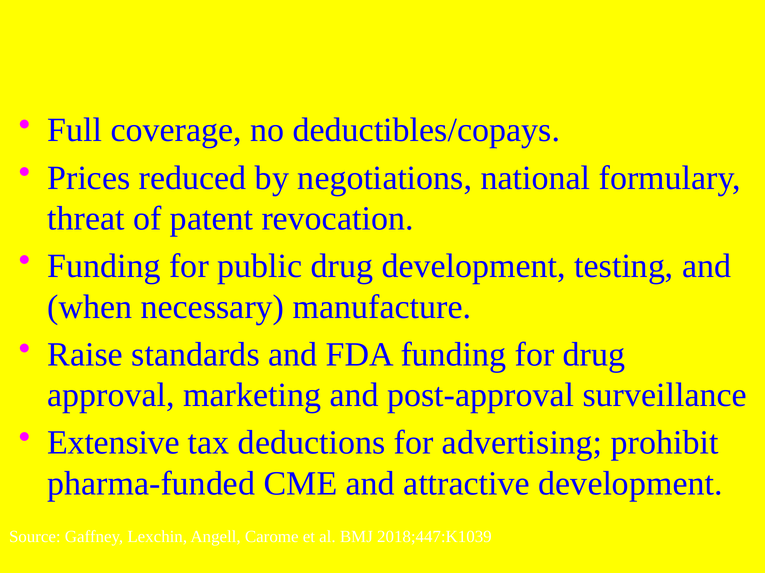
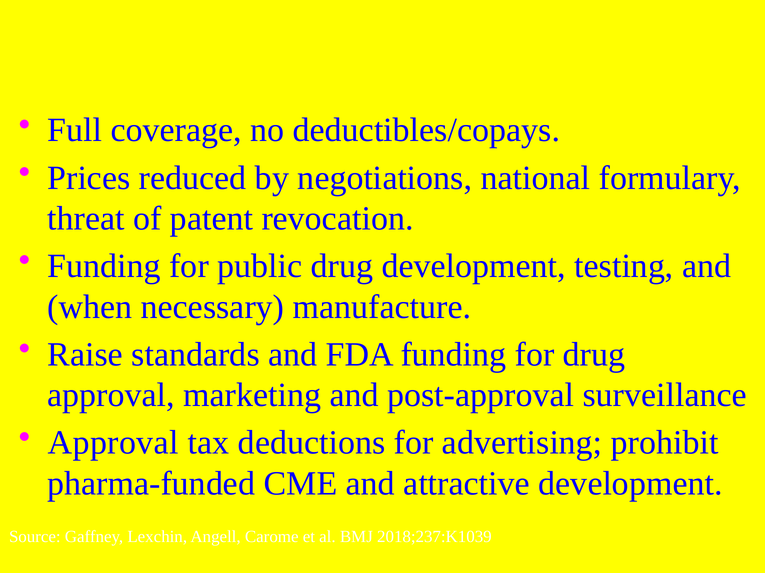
Extensive at (114, 443): Extensive -> Approval
2018;447:K1039: 2018;447:K1039 -> 2018;237:K1039
